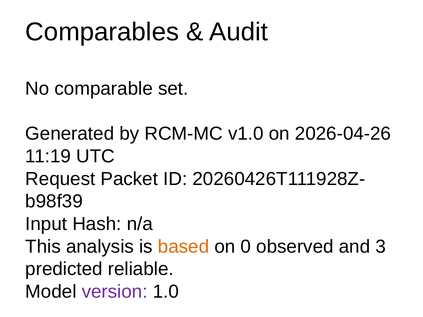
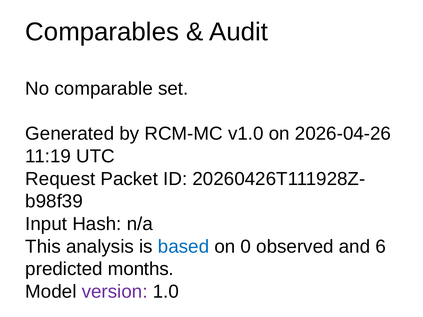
based colour: orange -> blue
3: 3 -> 6
reliable: reliable -> months
